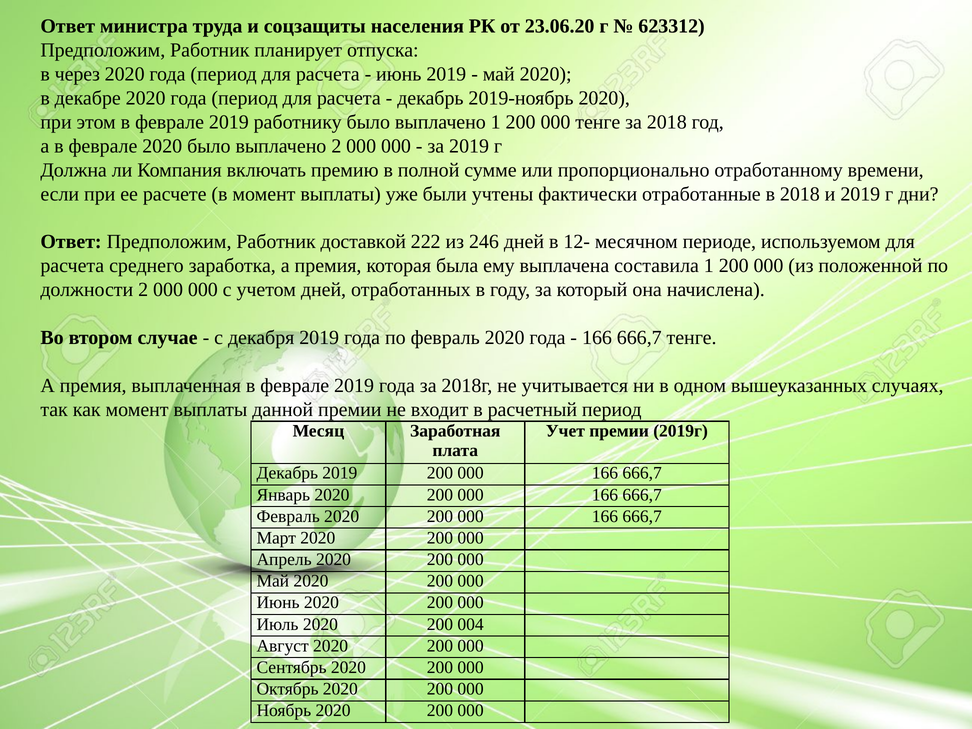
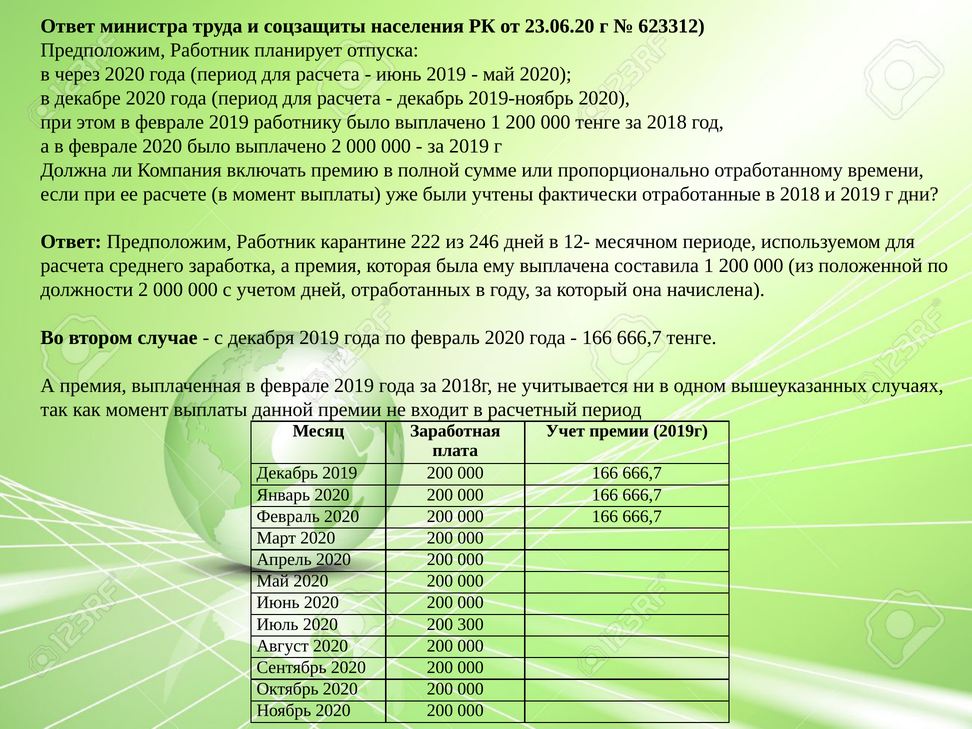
доставкой: доставкой -> карантине
004: 004 -> 300
